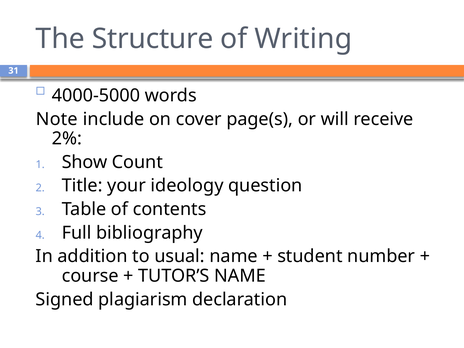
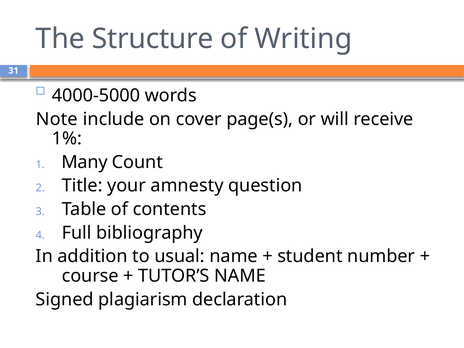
2%: 2% -> 1%
Show: Show -> Many
ideology: ideology -> amnesty
